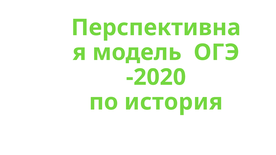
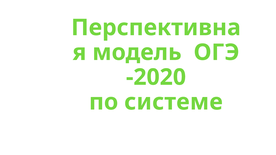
история: история -> системе
